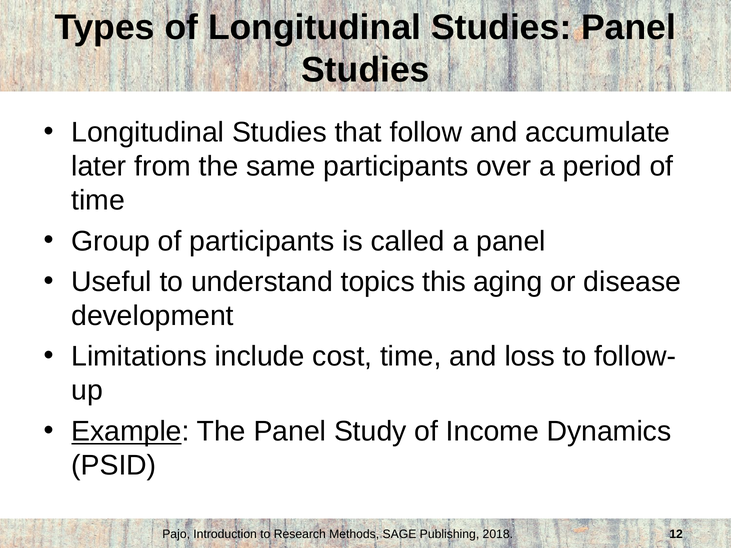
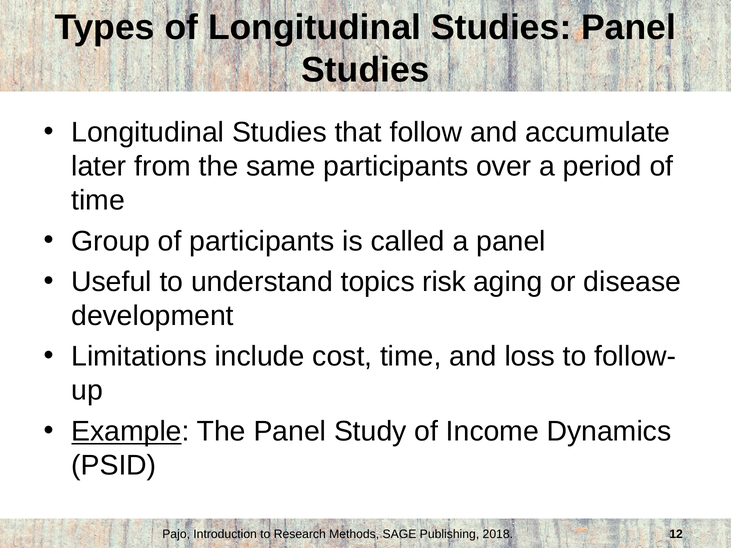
this: this -> risk
